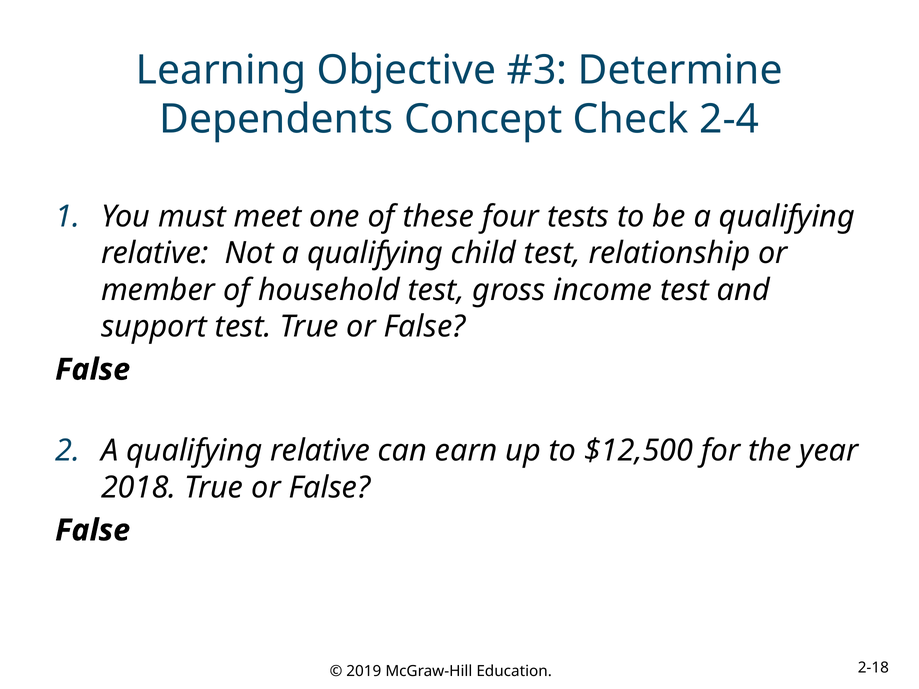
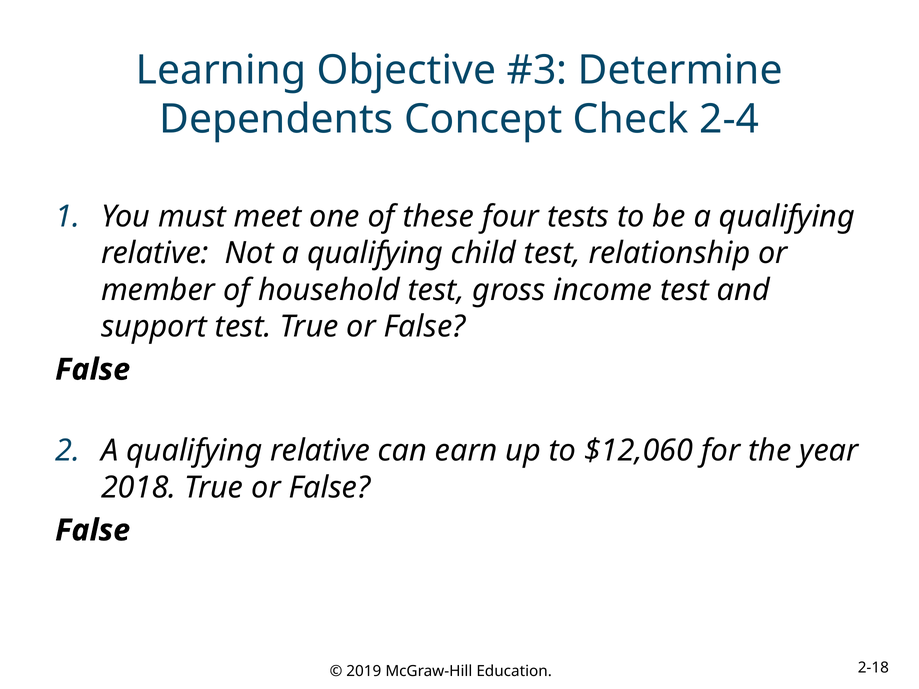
$12,500: $12,500 -> $12,060
